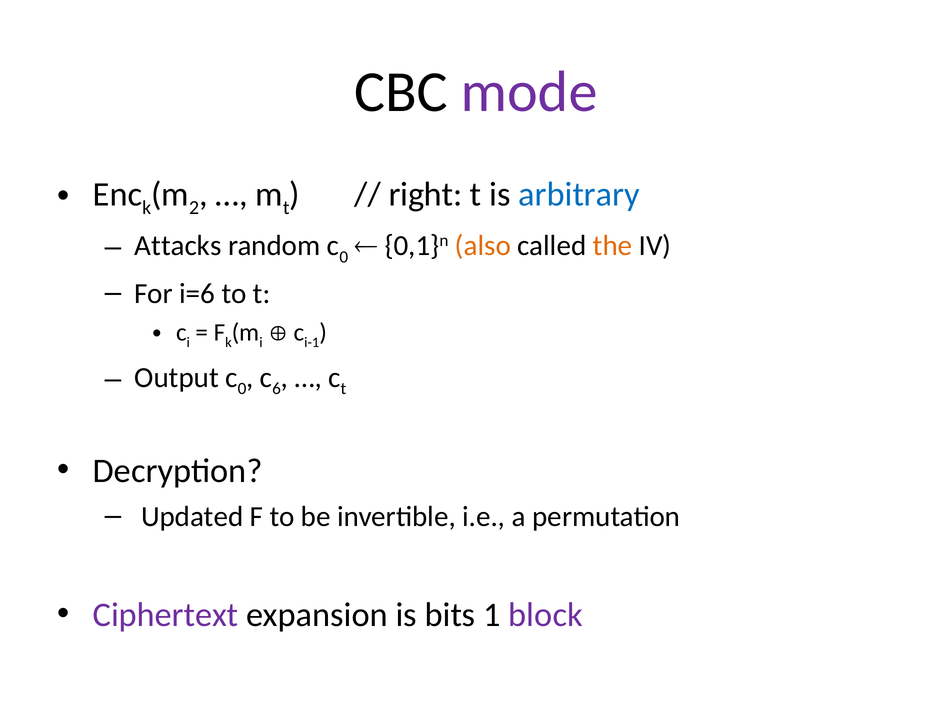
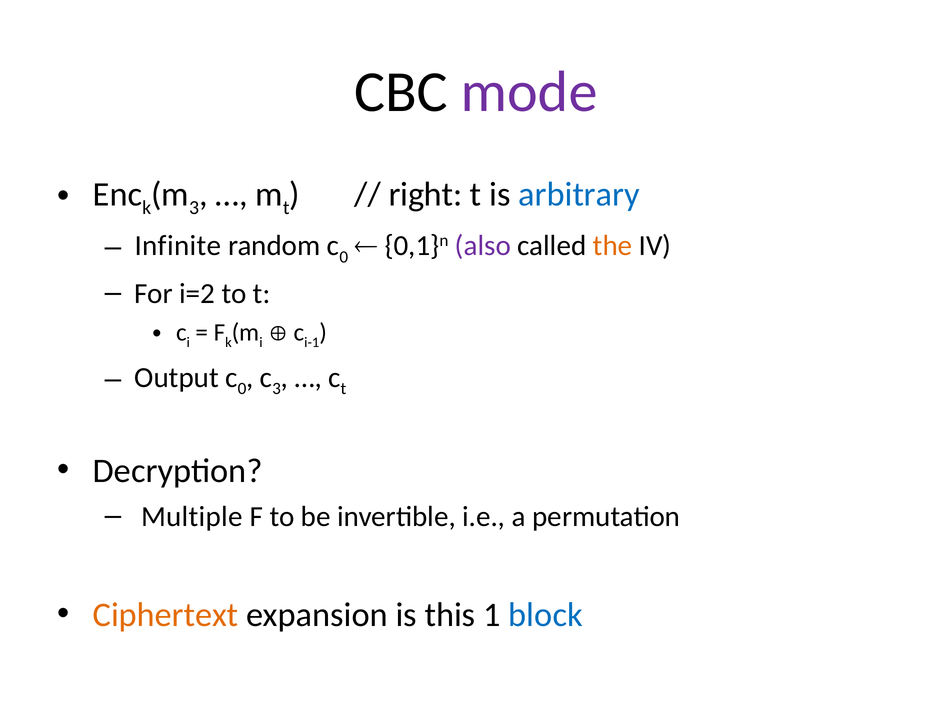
2 at (194, 208): 2 -> 3
Attacks: Attacks -> Infinite
also colour: orange -> purple
i=6: i=6 -> i=2
6 at (277, 389): 6 -> 3
Updated: Updated -> Multiple
Ciphertext colour: purple -> orange
bits: bits -> this
block colour: purple -> blue
